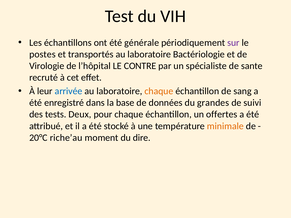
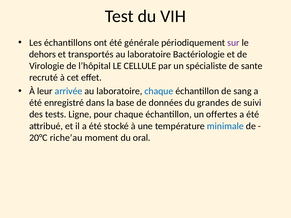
postes: postes -> dehors
CONTRE: CONTRE -> CELLULE
chaque at (159, 91) colour: orange -> blue
Deux: Deux -> Ligne
minimale colour: orange -> blue
dire: dire -> oral
